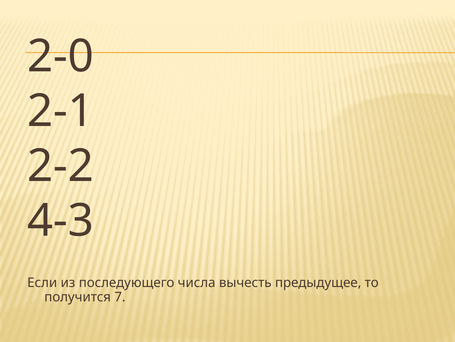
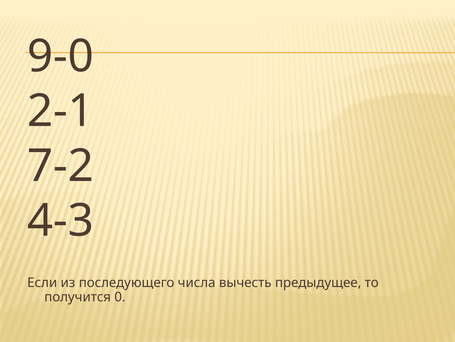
2-0: 2-0 -> 9-0
2-2: 2-2 -> 7-2
7: 7 -> 0
